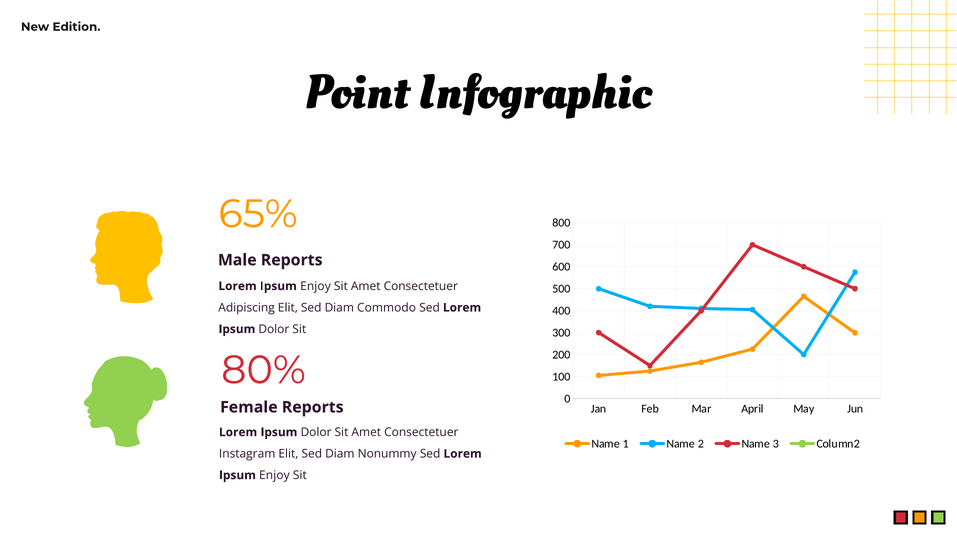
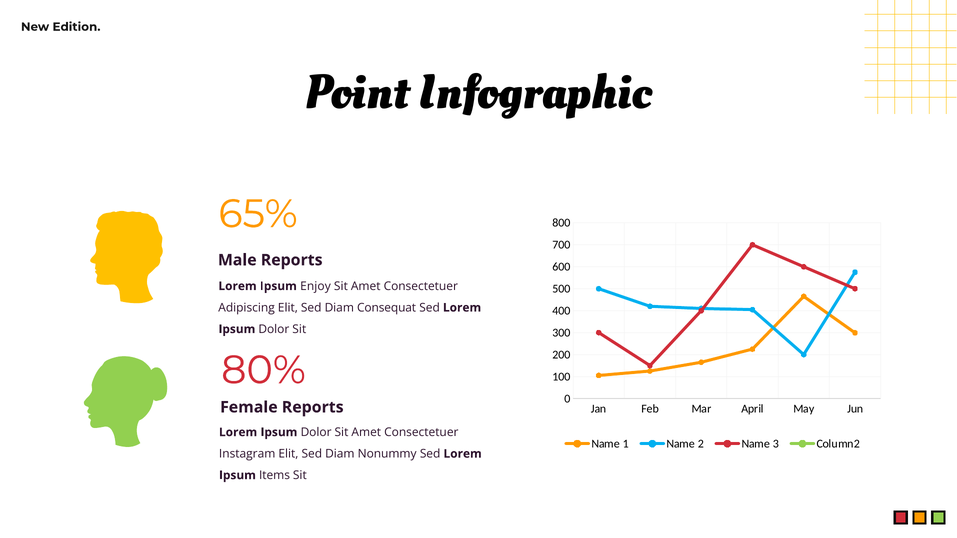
Commodo: Commodo -> Consequat
Enjoy at (274, 476): Enjoy -> Items
